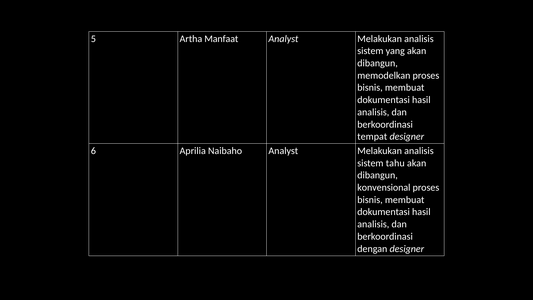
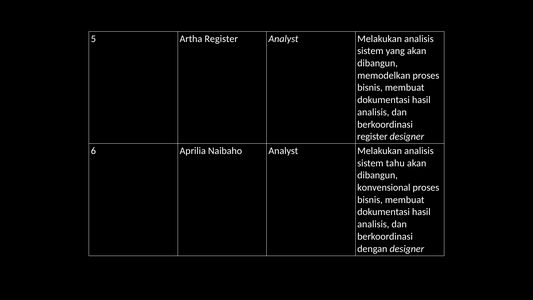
Artha Manfaat: Manfaat -> Register
tempat at (372, 137): tempat -> register
